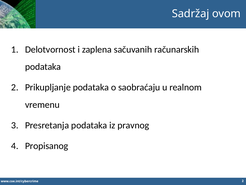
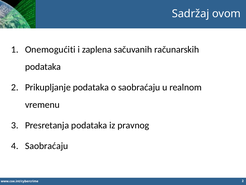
Delotvornost: Delotvornost -> Onemogućiti
Propisanog at (47, 146): Propisanog -> Saobraćaju
